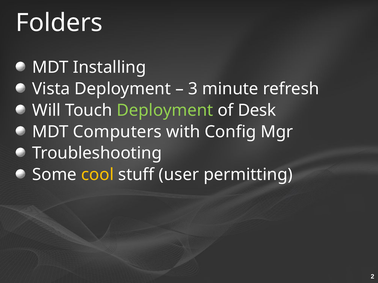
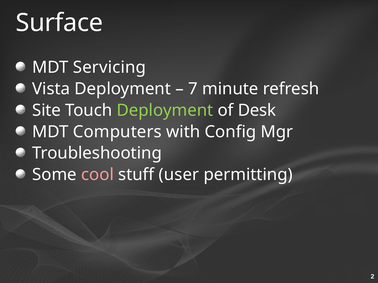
Folders: Folders -> Surface
Installing: Installing -> Servicing
3: 3 -> 7
Will: Will -> Site
cool colour: yellow -> pink
